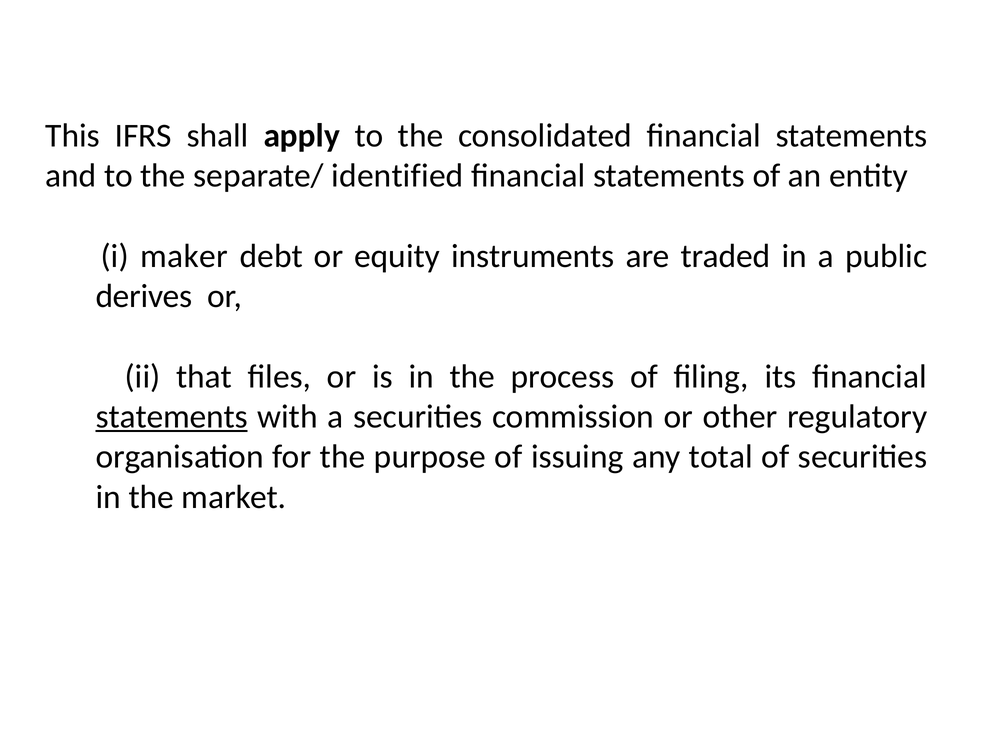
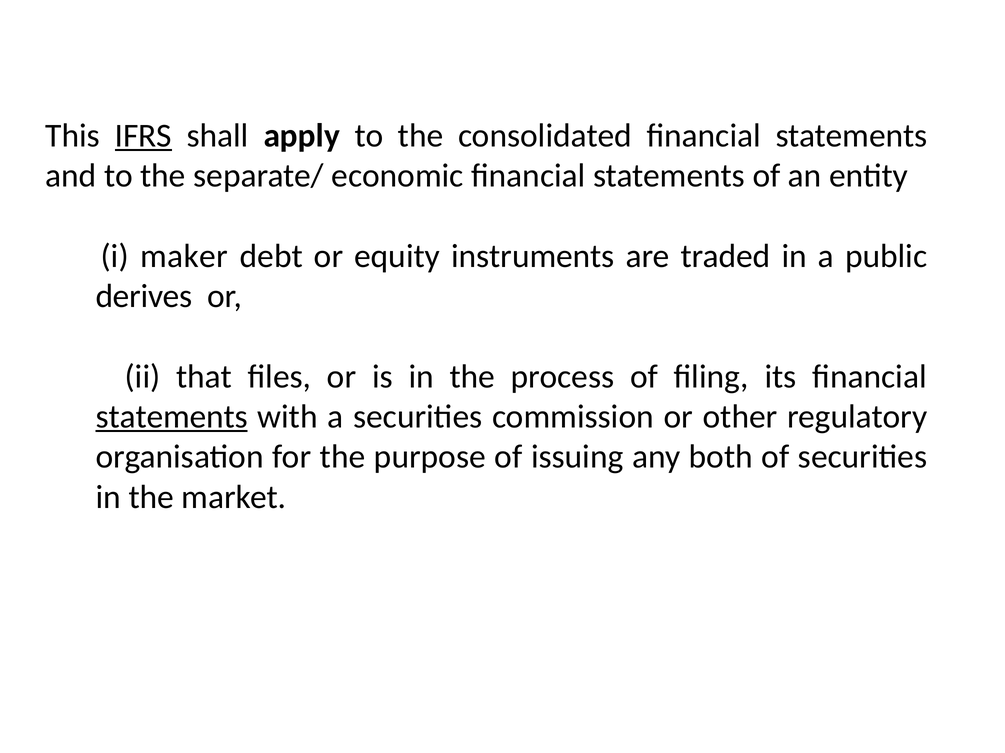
IFRS underline: none -> present
identified: identified -> economic
total: total -> both
